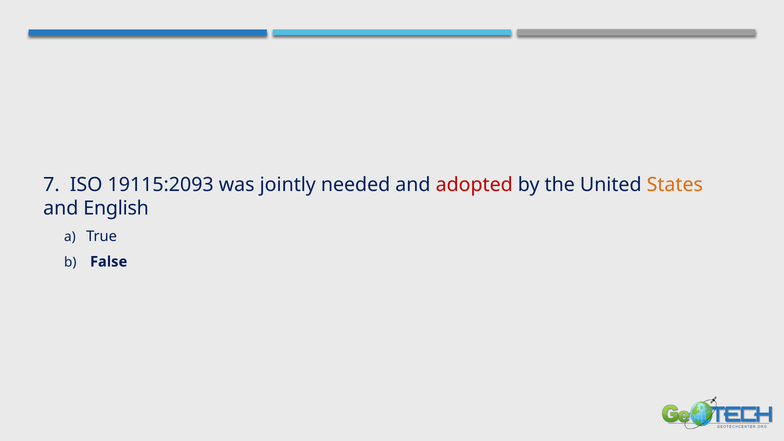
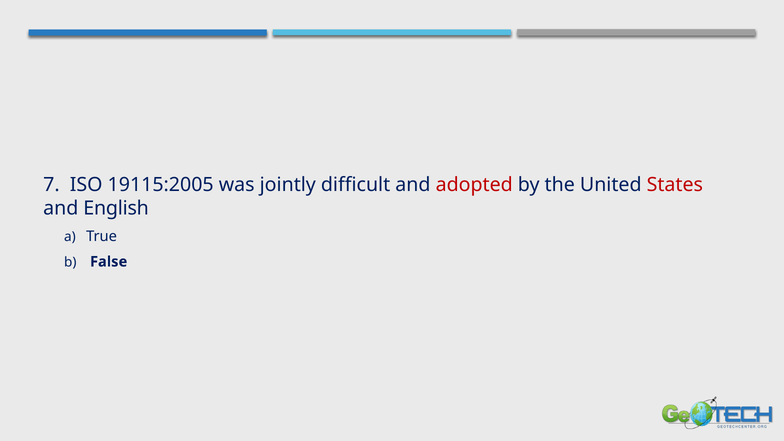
19115:2093: 19115:2093 -> 19115:2005
needed: needed -> difficult
States colour: orange -> red
